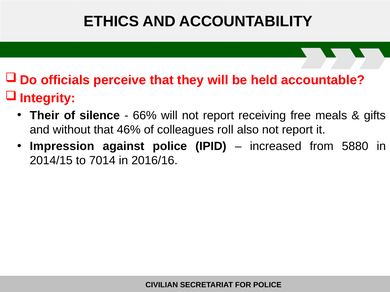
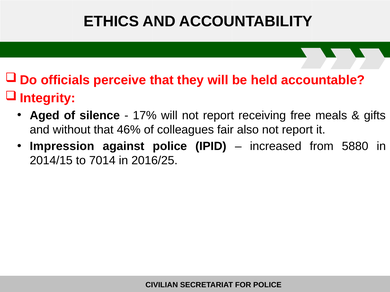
Their: Their -> Aged
66%: 66% -> 17%
roll: roll -> fair
2016/16: 2016/16 -> 2016/25
